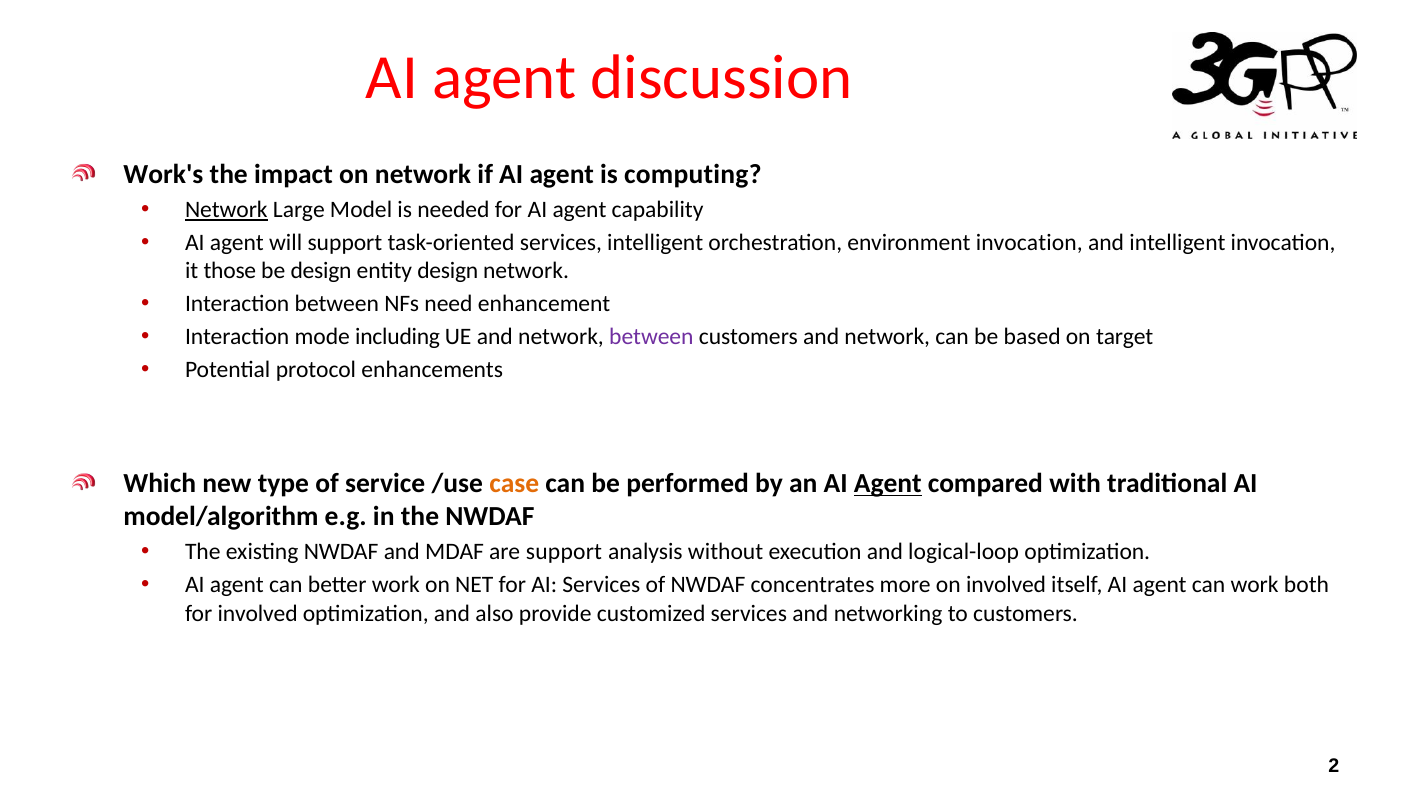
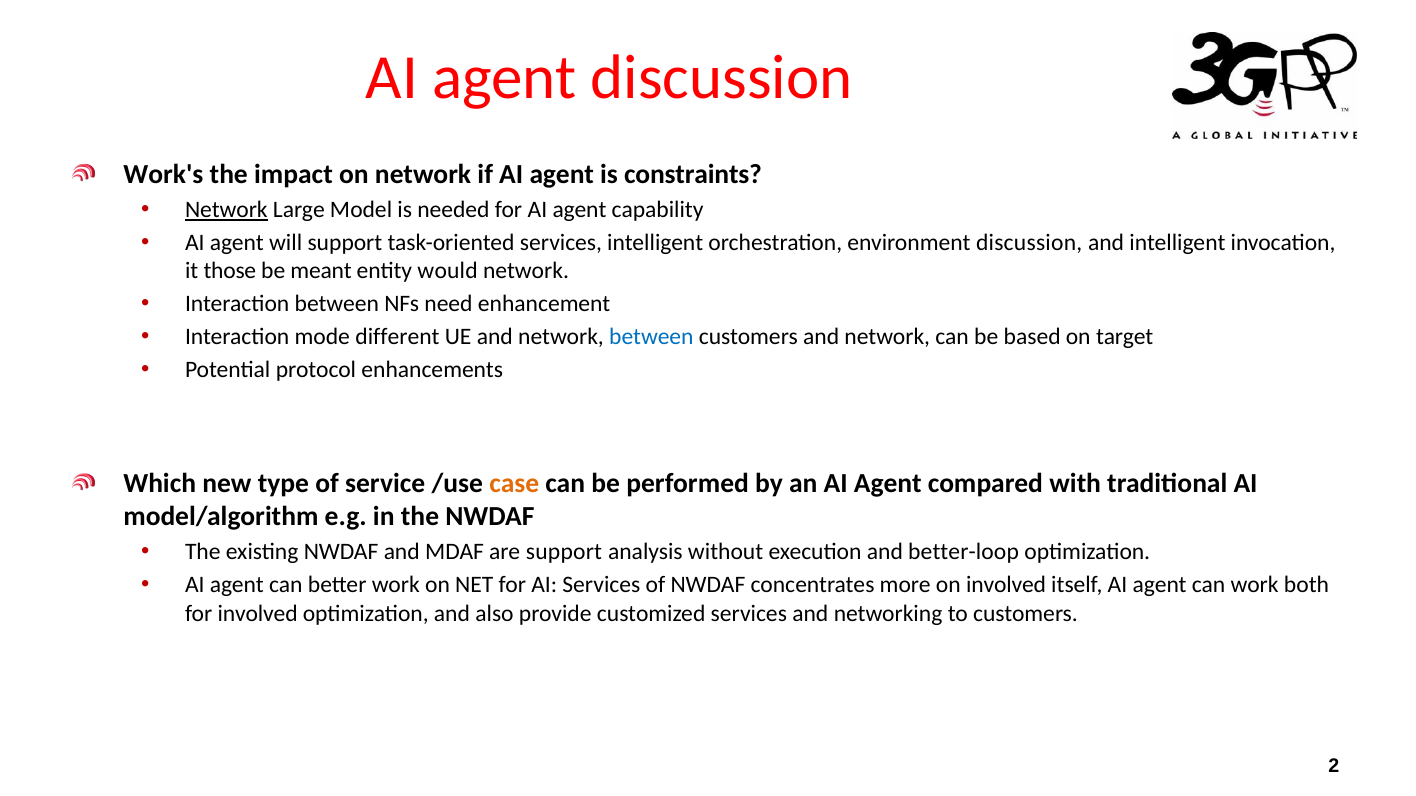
computing: computing -> constraints
environment invocation: invocation -> discussion
be design: design -> meant
entity design: design -> would
including: including -> different
between at (651, 337) colour: purple -> blue
Agent at (888, 484) underline: present -> none
logical-loop: logical-loop -> better-loop
